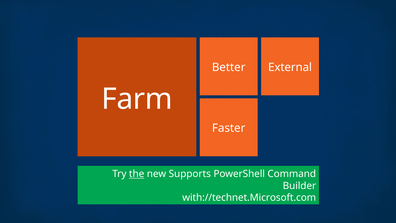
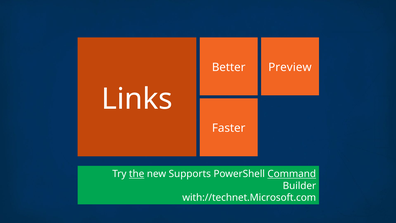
External: External -> Preview
Farm: Farm -> Links
Command underline: none -> present
